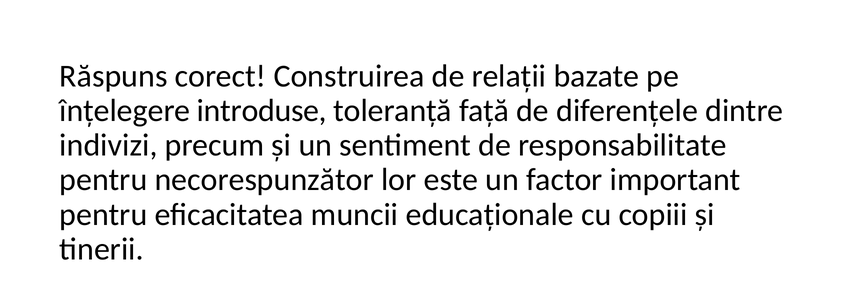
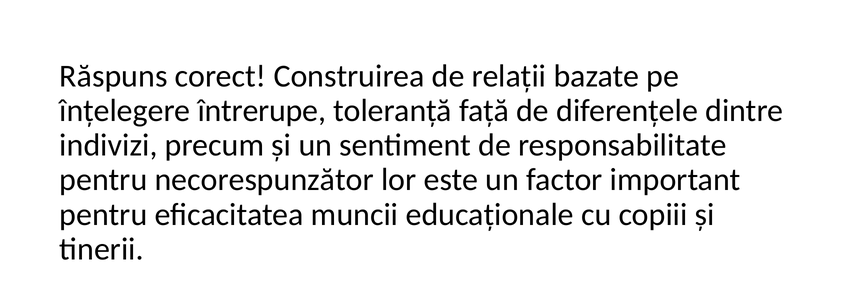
introduse: introduse -> întrerupe
